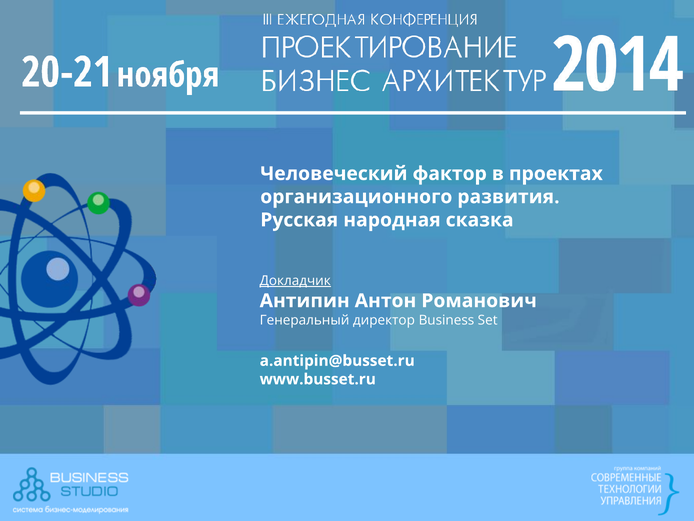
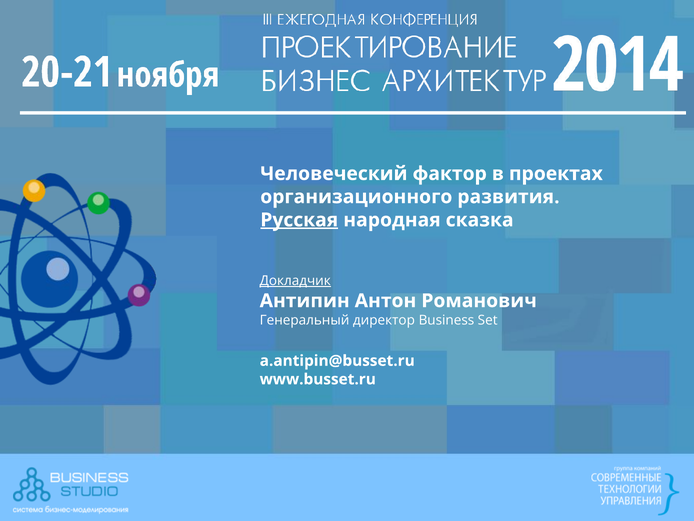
Русская underline: none -> present
